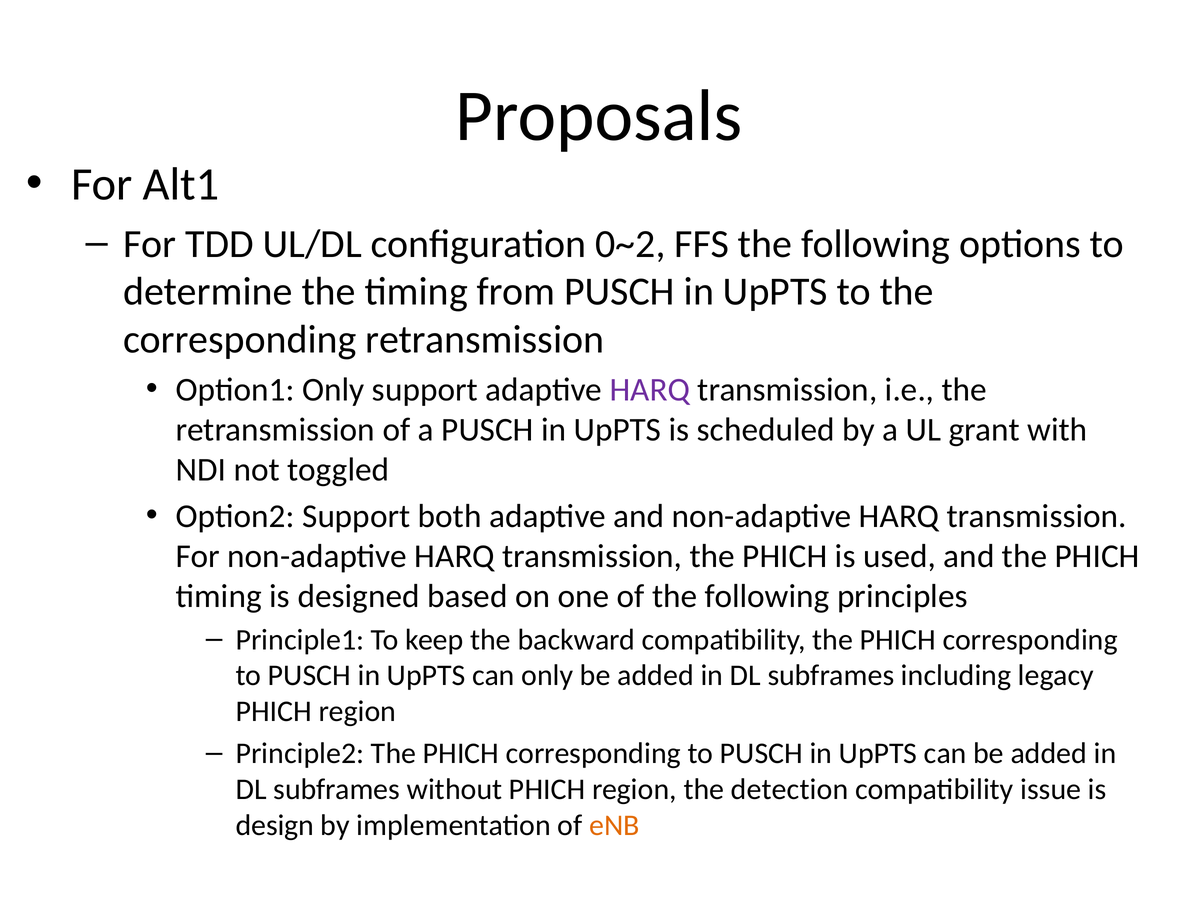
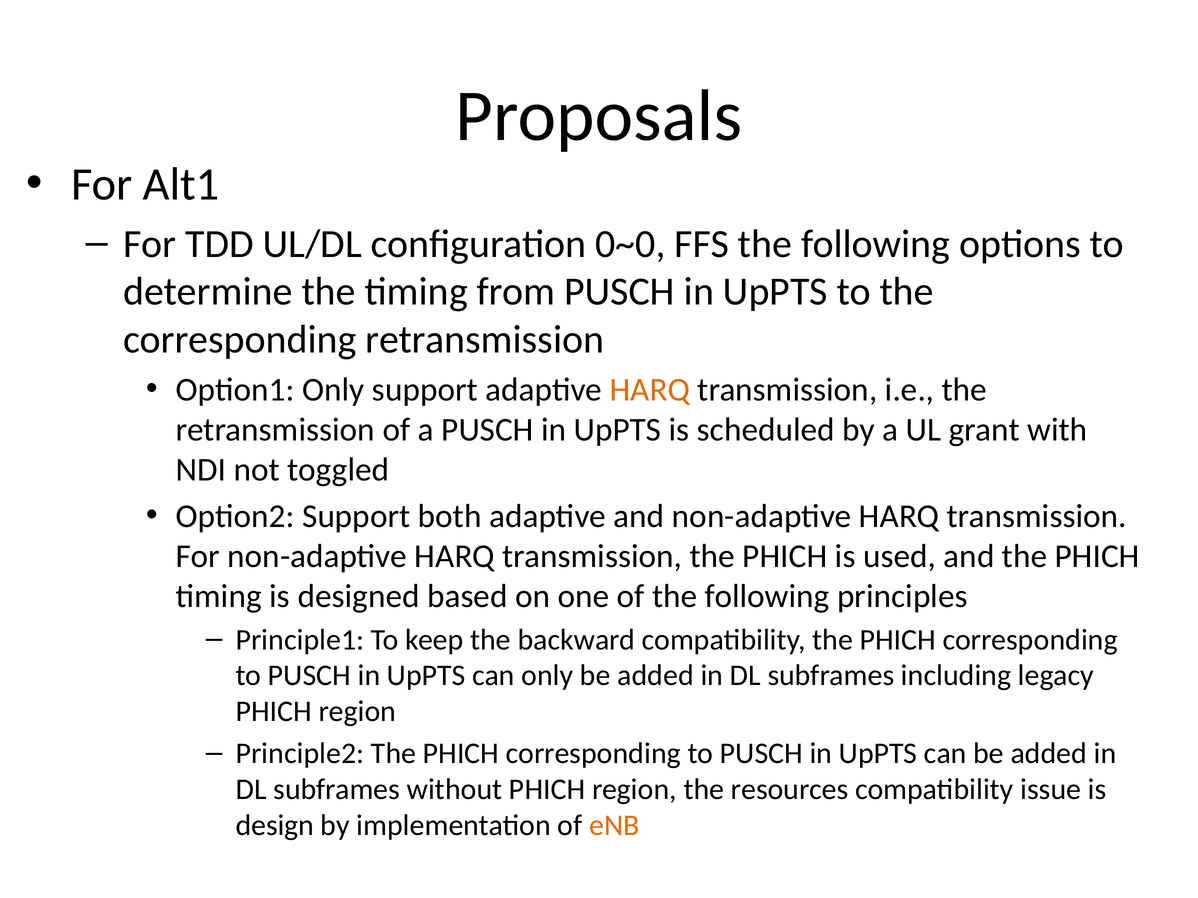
0~2: 0~2 -> 0~0
HARQ at (650, 390) colour: purple -> orange
detection: detection -> resources
